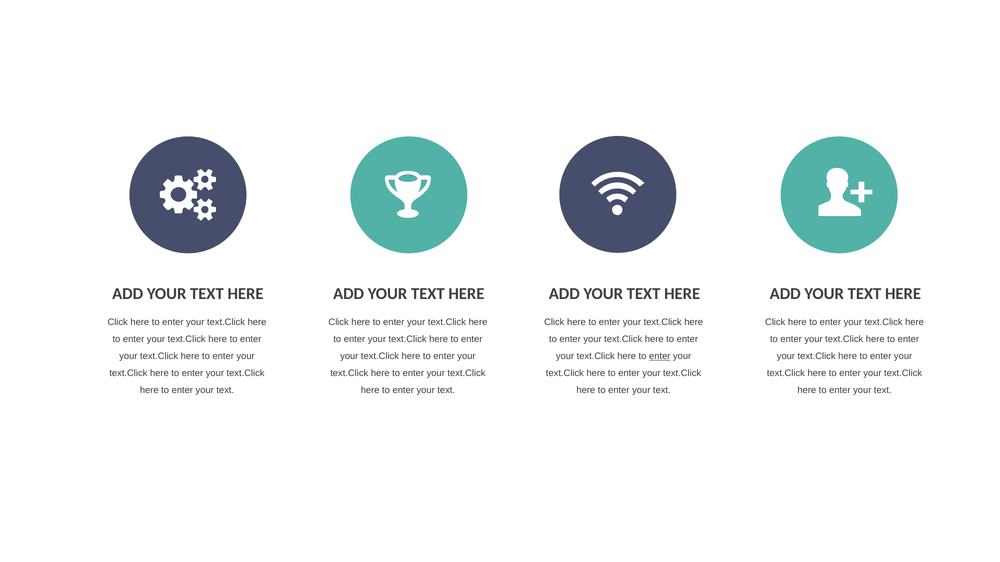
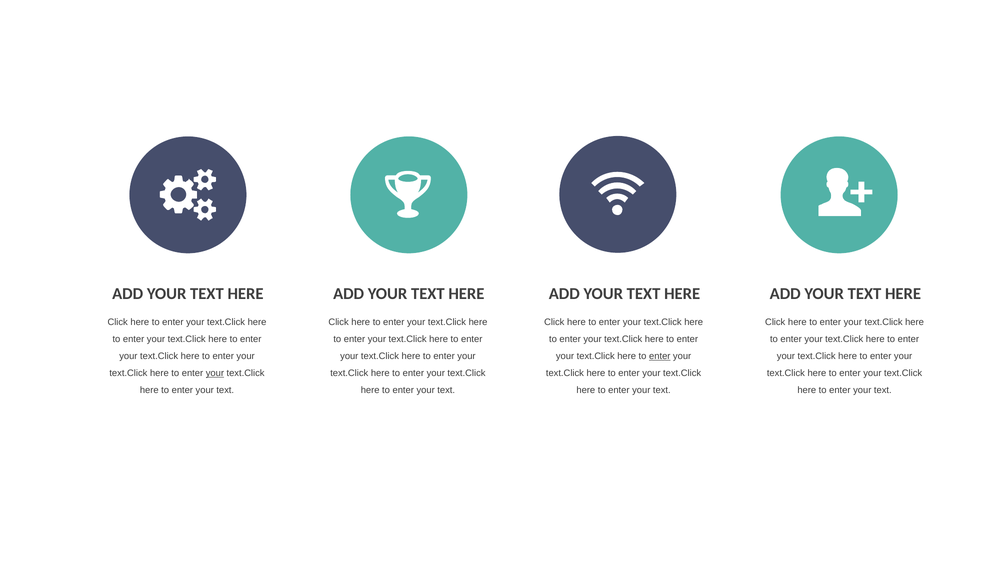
your at (215, 373) underline: none -> present
